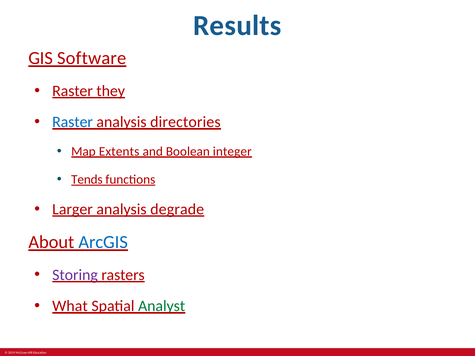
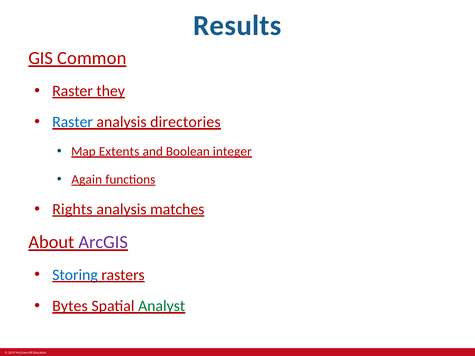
Software: Software -> Common
Tends: Tends -> Again
Larger: Larger -> Rights
degrade: degrade -> matches
ArcGIS colour: blue -> purple
Storing colour: purple -> blue
What: What -> Bytes
